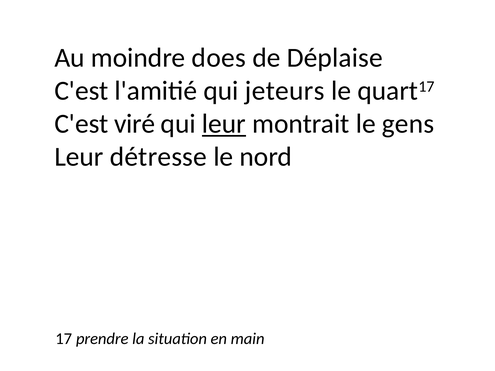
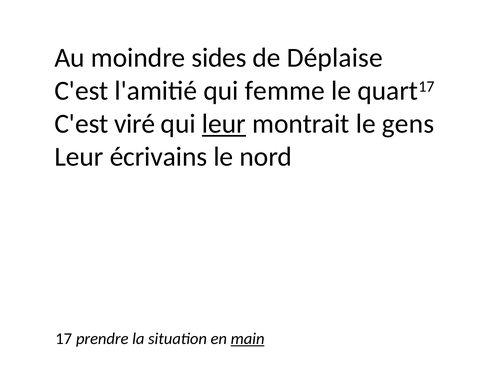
does: does -> sides
jeteurs: jeteurs -> femme
détresse: détresse -> écrivains
main underline: none -> present
